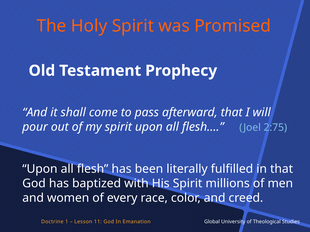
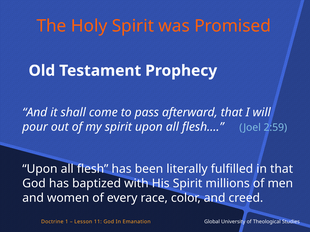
2:75: 2:75 -> 2:59
